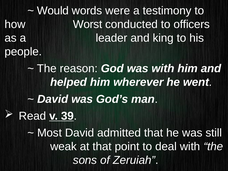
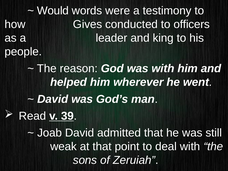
Worst: Worst -> Gives
Most: Most -> Joab
